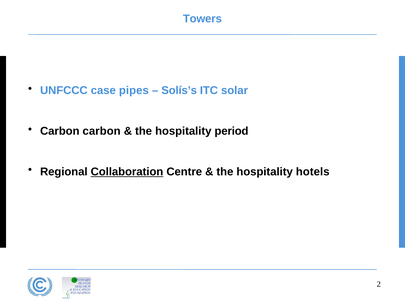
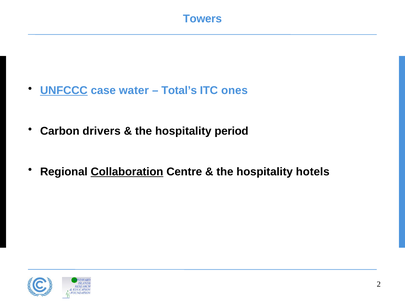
UNFCCC underline: none -> present
pipes: pipes -> water
Solís’s: Solís’s -> Total’s
solar: solar -> ones
Carbon carbon: carbon -> drivers
